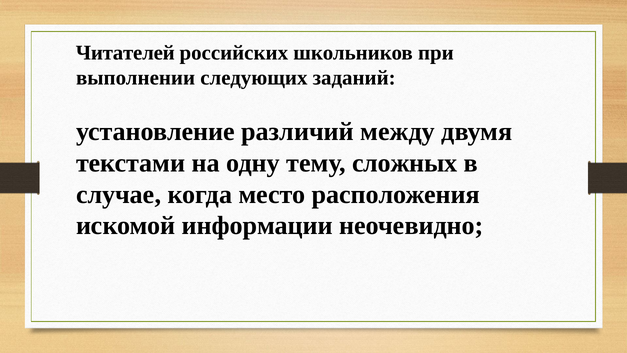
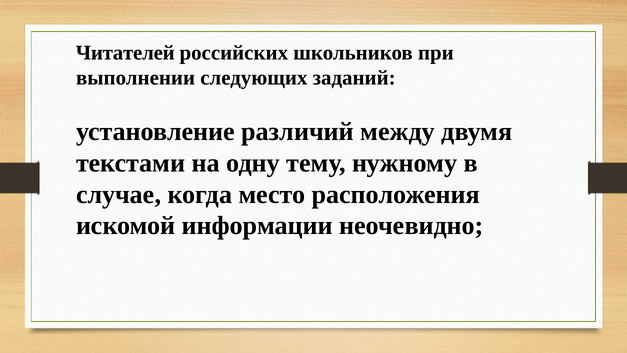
сложных: сложных -> нужному
